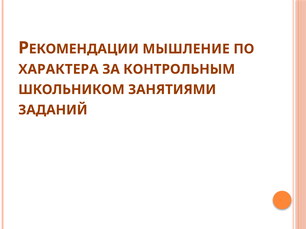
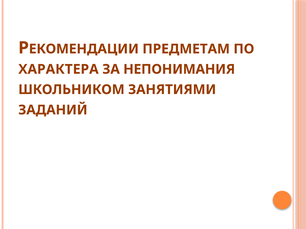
МЫШЛЕНИЕ: МЫШЛЕНИЕ -> ПРЕДМЕТАМ
КОНТРОЛЬНЫМ: КОНТРОЛЬНЫМ -> НЕПОНИМАНИЯ
